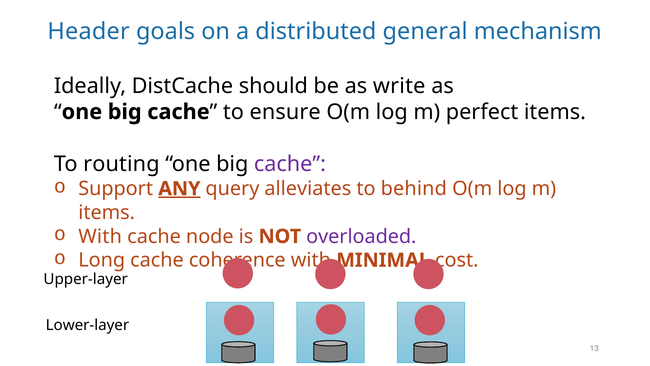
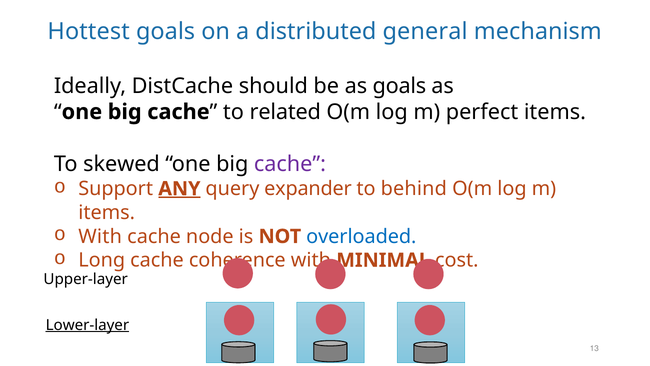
Header: Header -> Hottest
as write: write -> goals
ensure: ensure -> related
routing: routing -> skewed
alleviates: alleviates -> expander
overloaded colour: purple -> blue
Lower-layer underline: none -> present
